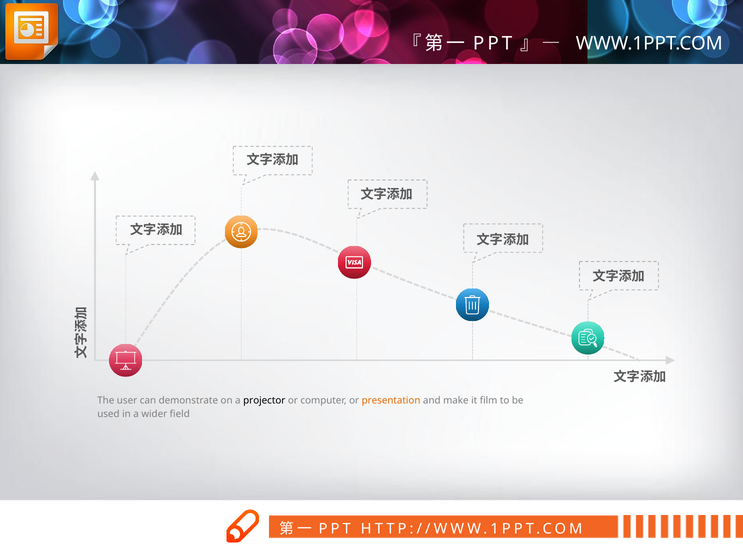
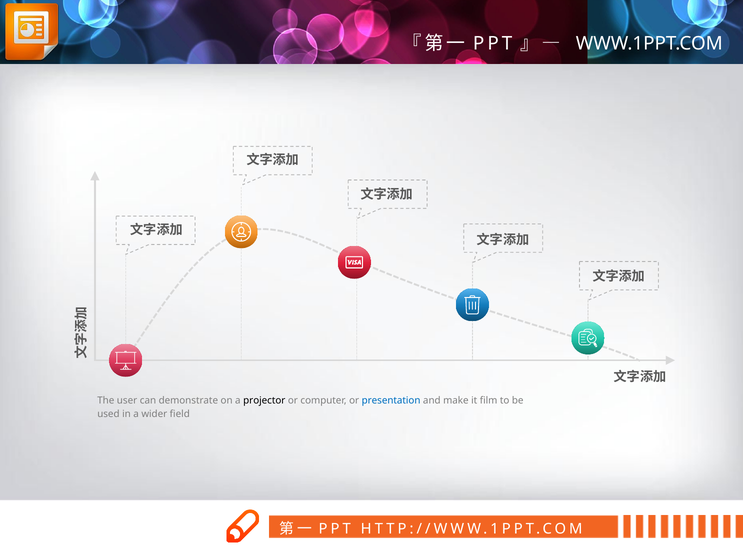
presentation colour: orange -> blue
